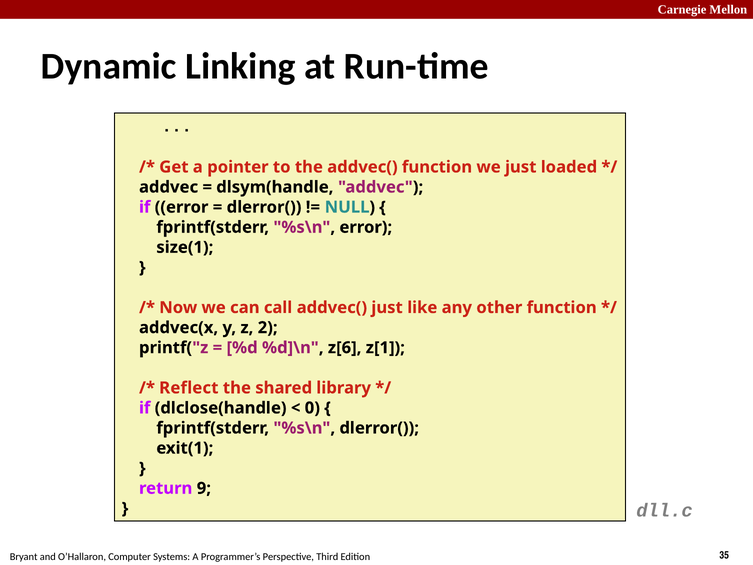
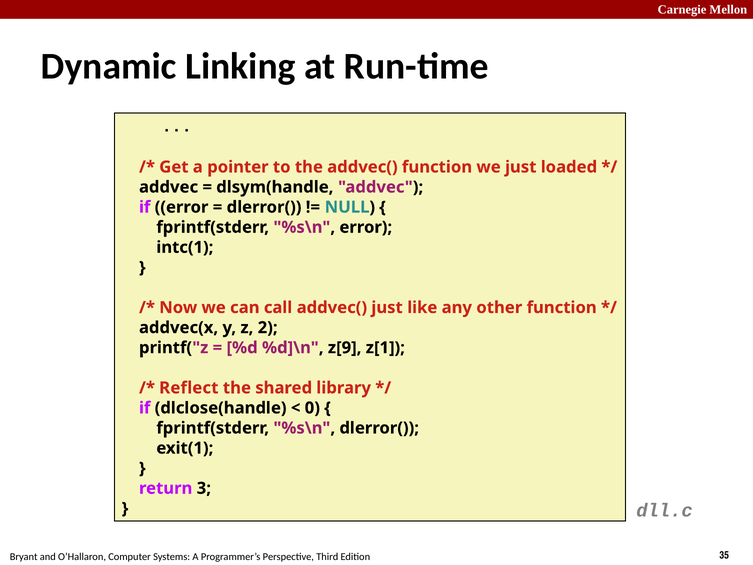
size(1: size(1 -> intc(1
z[6: z[6 -> z[9
9: 9 -> 3
